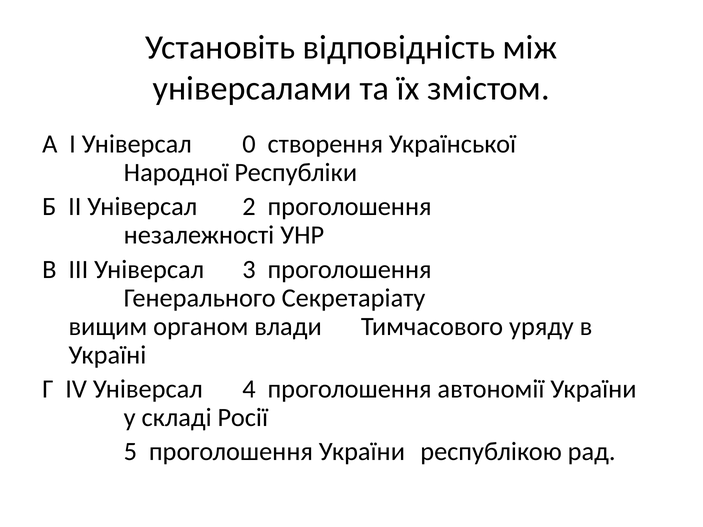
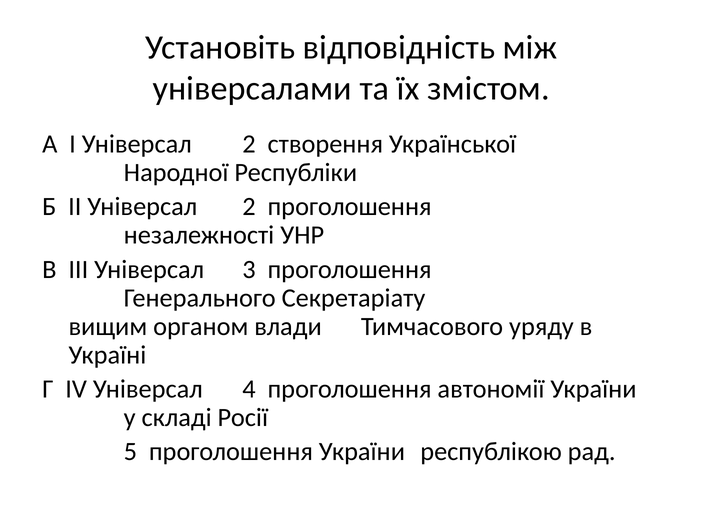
І Універсал 0: 0 -> 2
